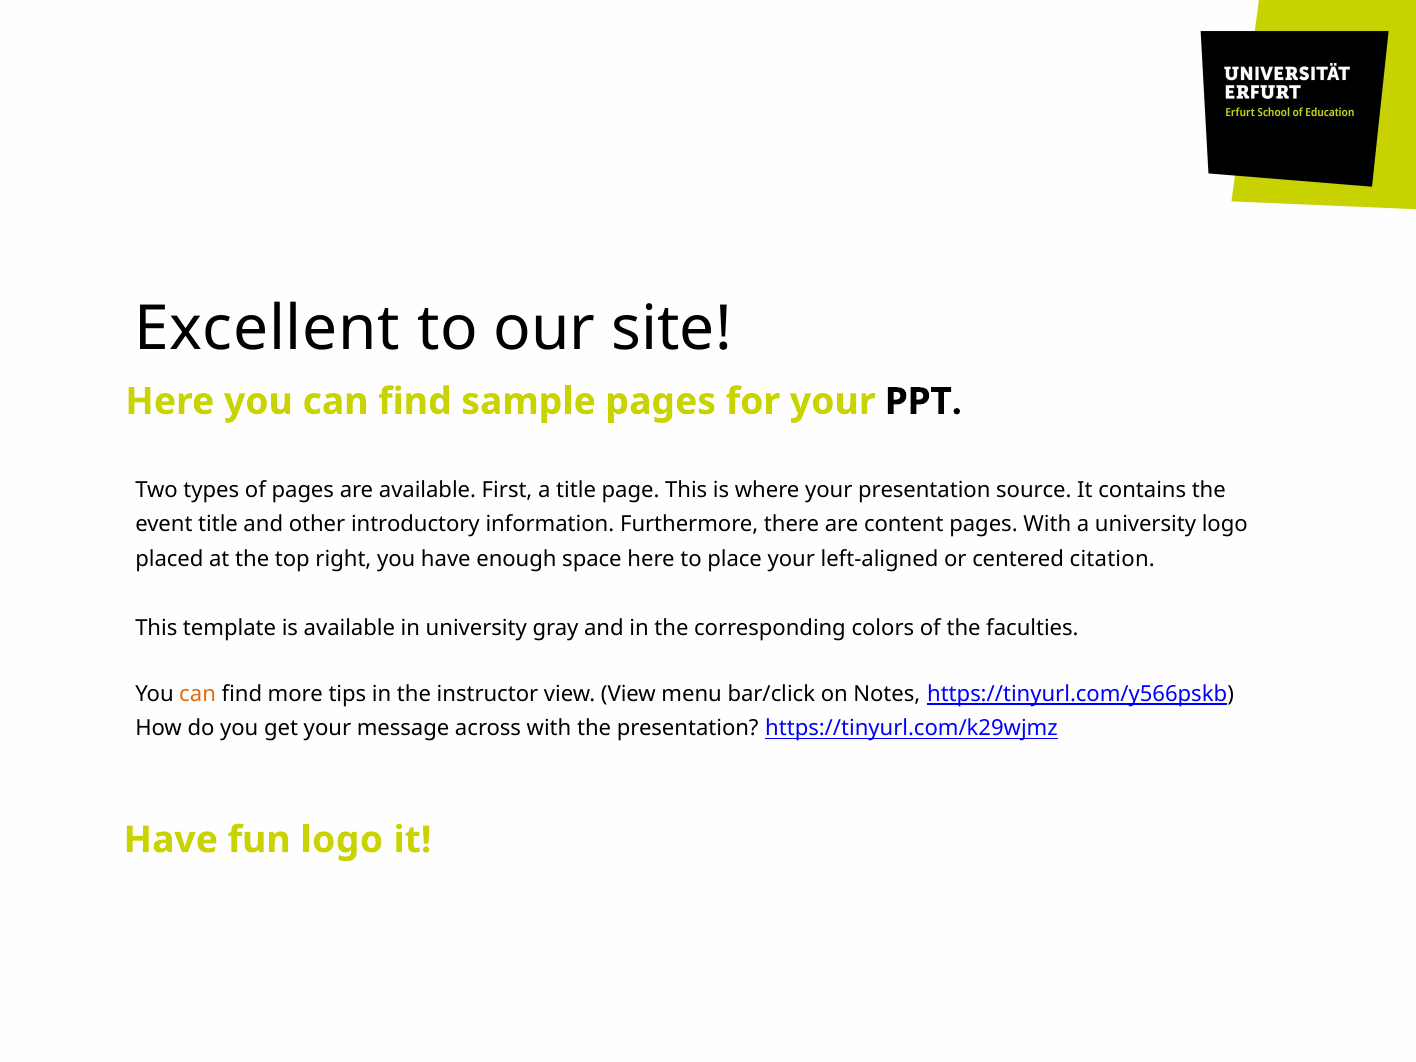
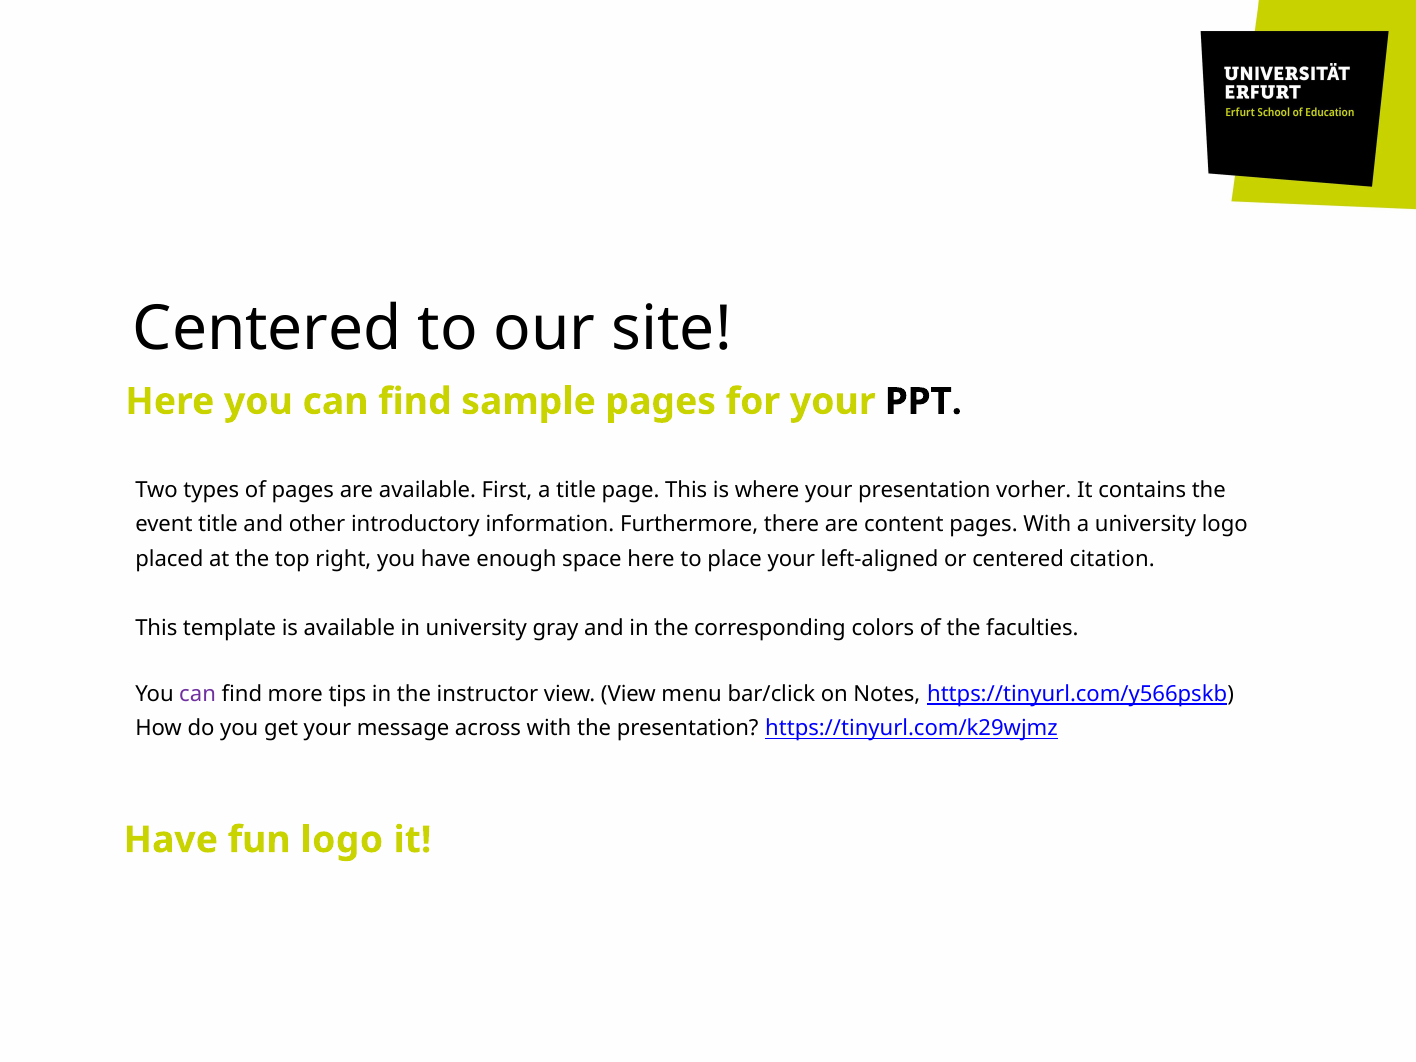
Excellent at (267, 329): Excellent -> Centered
source: source -> vorher
can at (198, 694) colour: orange -> purple
